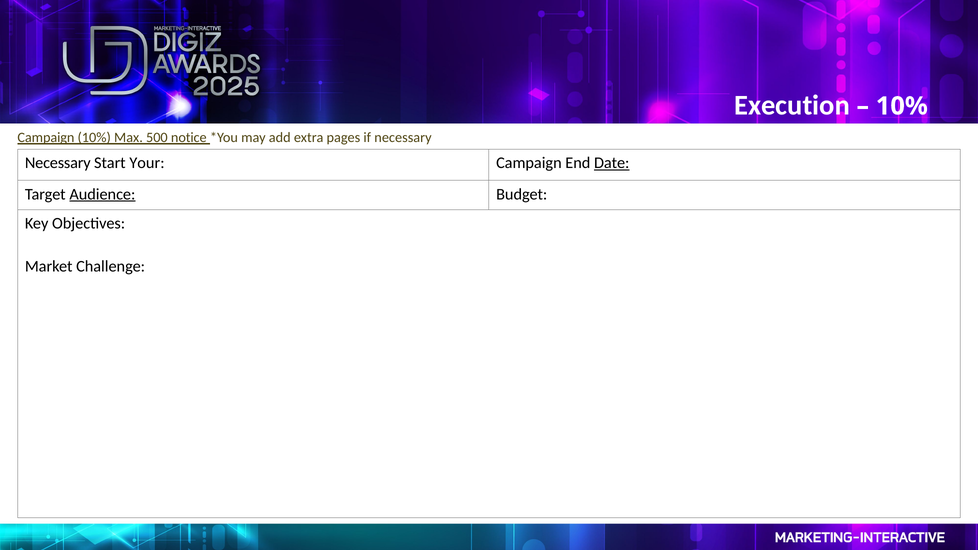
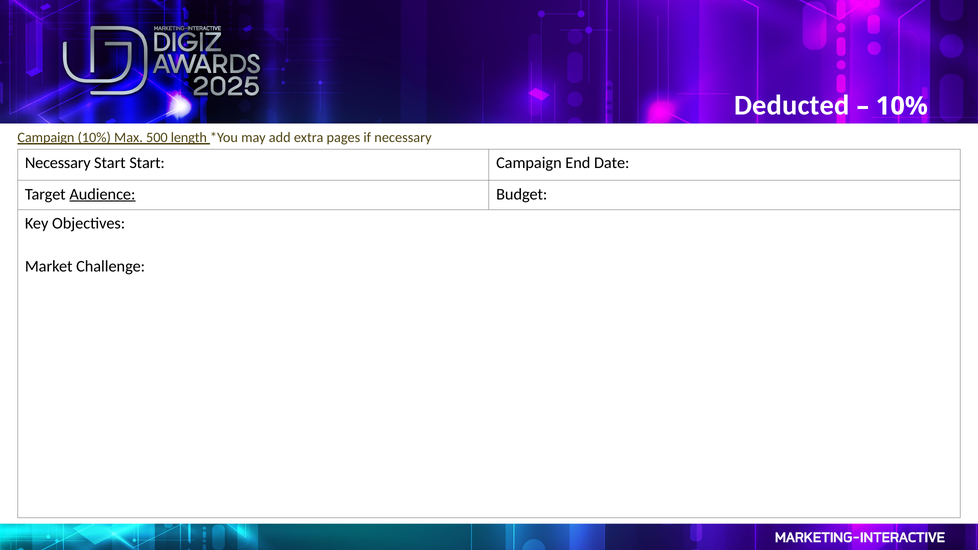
Execution: Execution -> Deducted
notice: notice -> length
Start Your: Your -> Start
Date underline: present -> none
